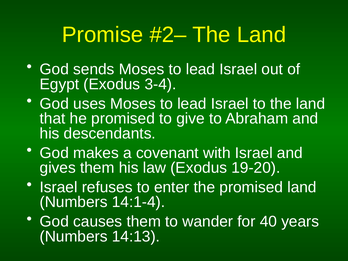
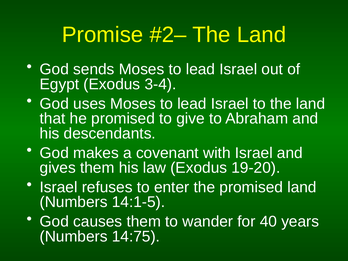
14:1-4: 14:1-4 -> 14:1-5
14:13: 14:13 -> 14:75
